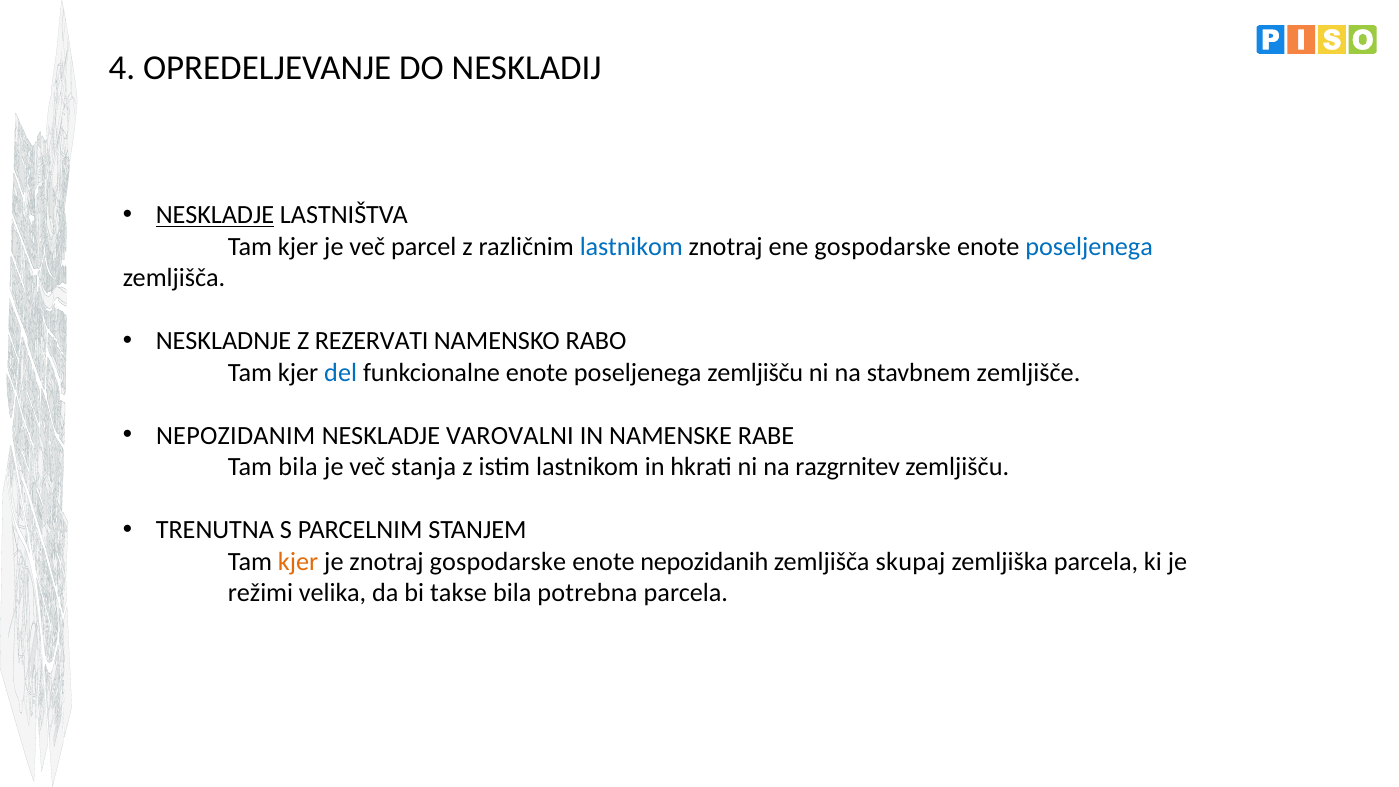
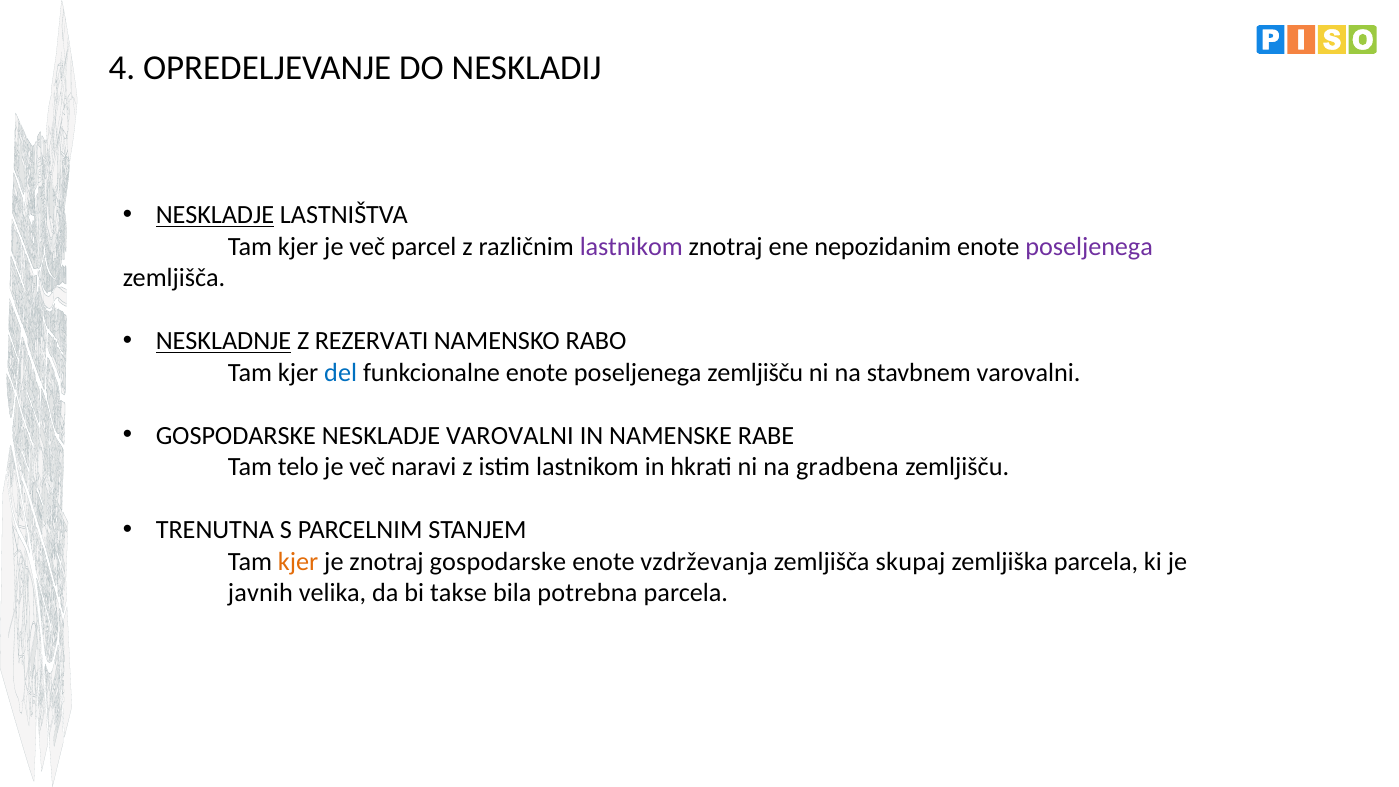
lastnikom at (631, 247) colour: blue -> purple
ene gospodarske: gospodarske -> nepozidanim
poseljenega at (1089, 247) colour: blue -> purple
NESKLADNJE underline: none -> present
stavbnem zemljišče: zemljišče -> varovalni
NEPOZIDANIM at (236, 436): NEPOZIDANIM -> GOSPODARSKE
Tam bila: bila -> telo
stanja: stanja -> naravi
razgrnitev: razgrnitev -> gradbena
nepozidanih: nepozidanih -> vzdrževanja
režimi: režimi -> javnih
